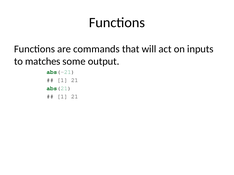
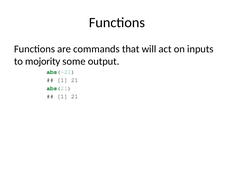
matches: matches -> mojority
